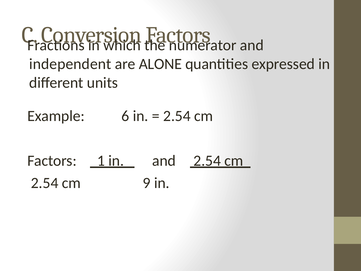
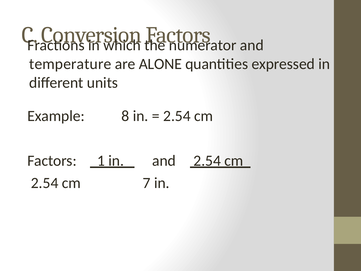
independent: independent -> temperature
6: 6 -> 8
9: 9 -> 7
